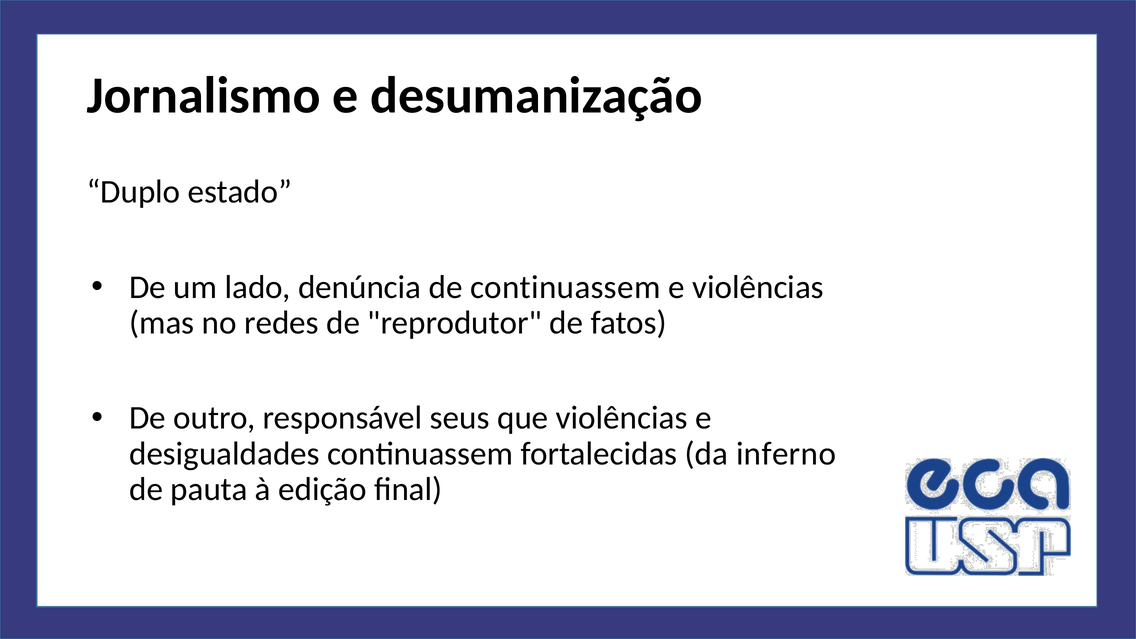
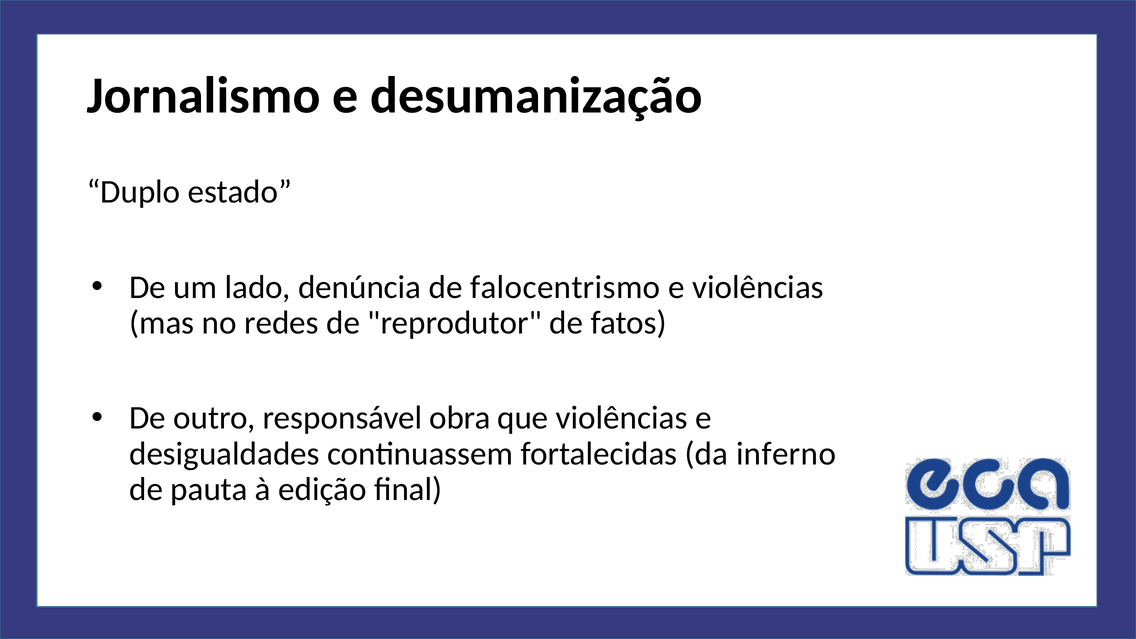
de continuassem: continuassem -> falocentrismo
seus: seus -> obra
